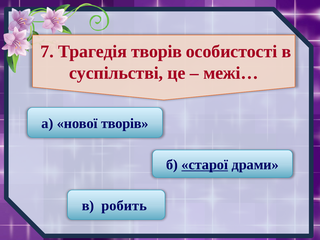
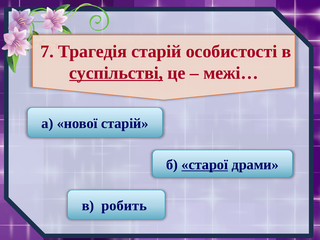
Трагедія творів: творів -> старій
суспільстві underline: none -> present
нової творів: творів -> старій
